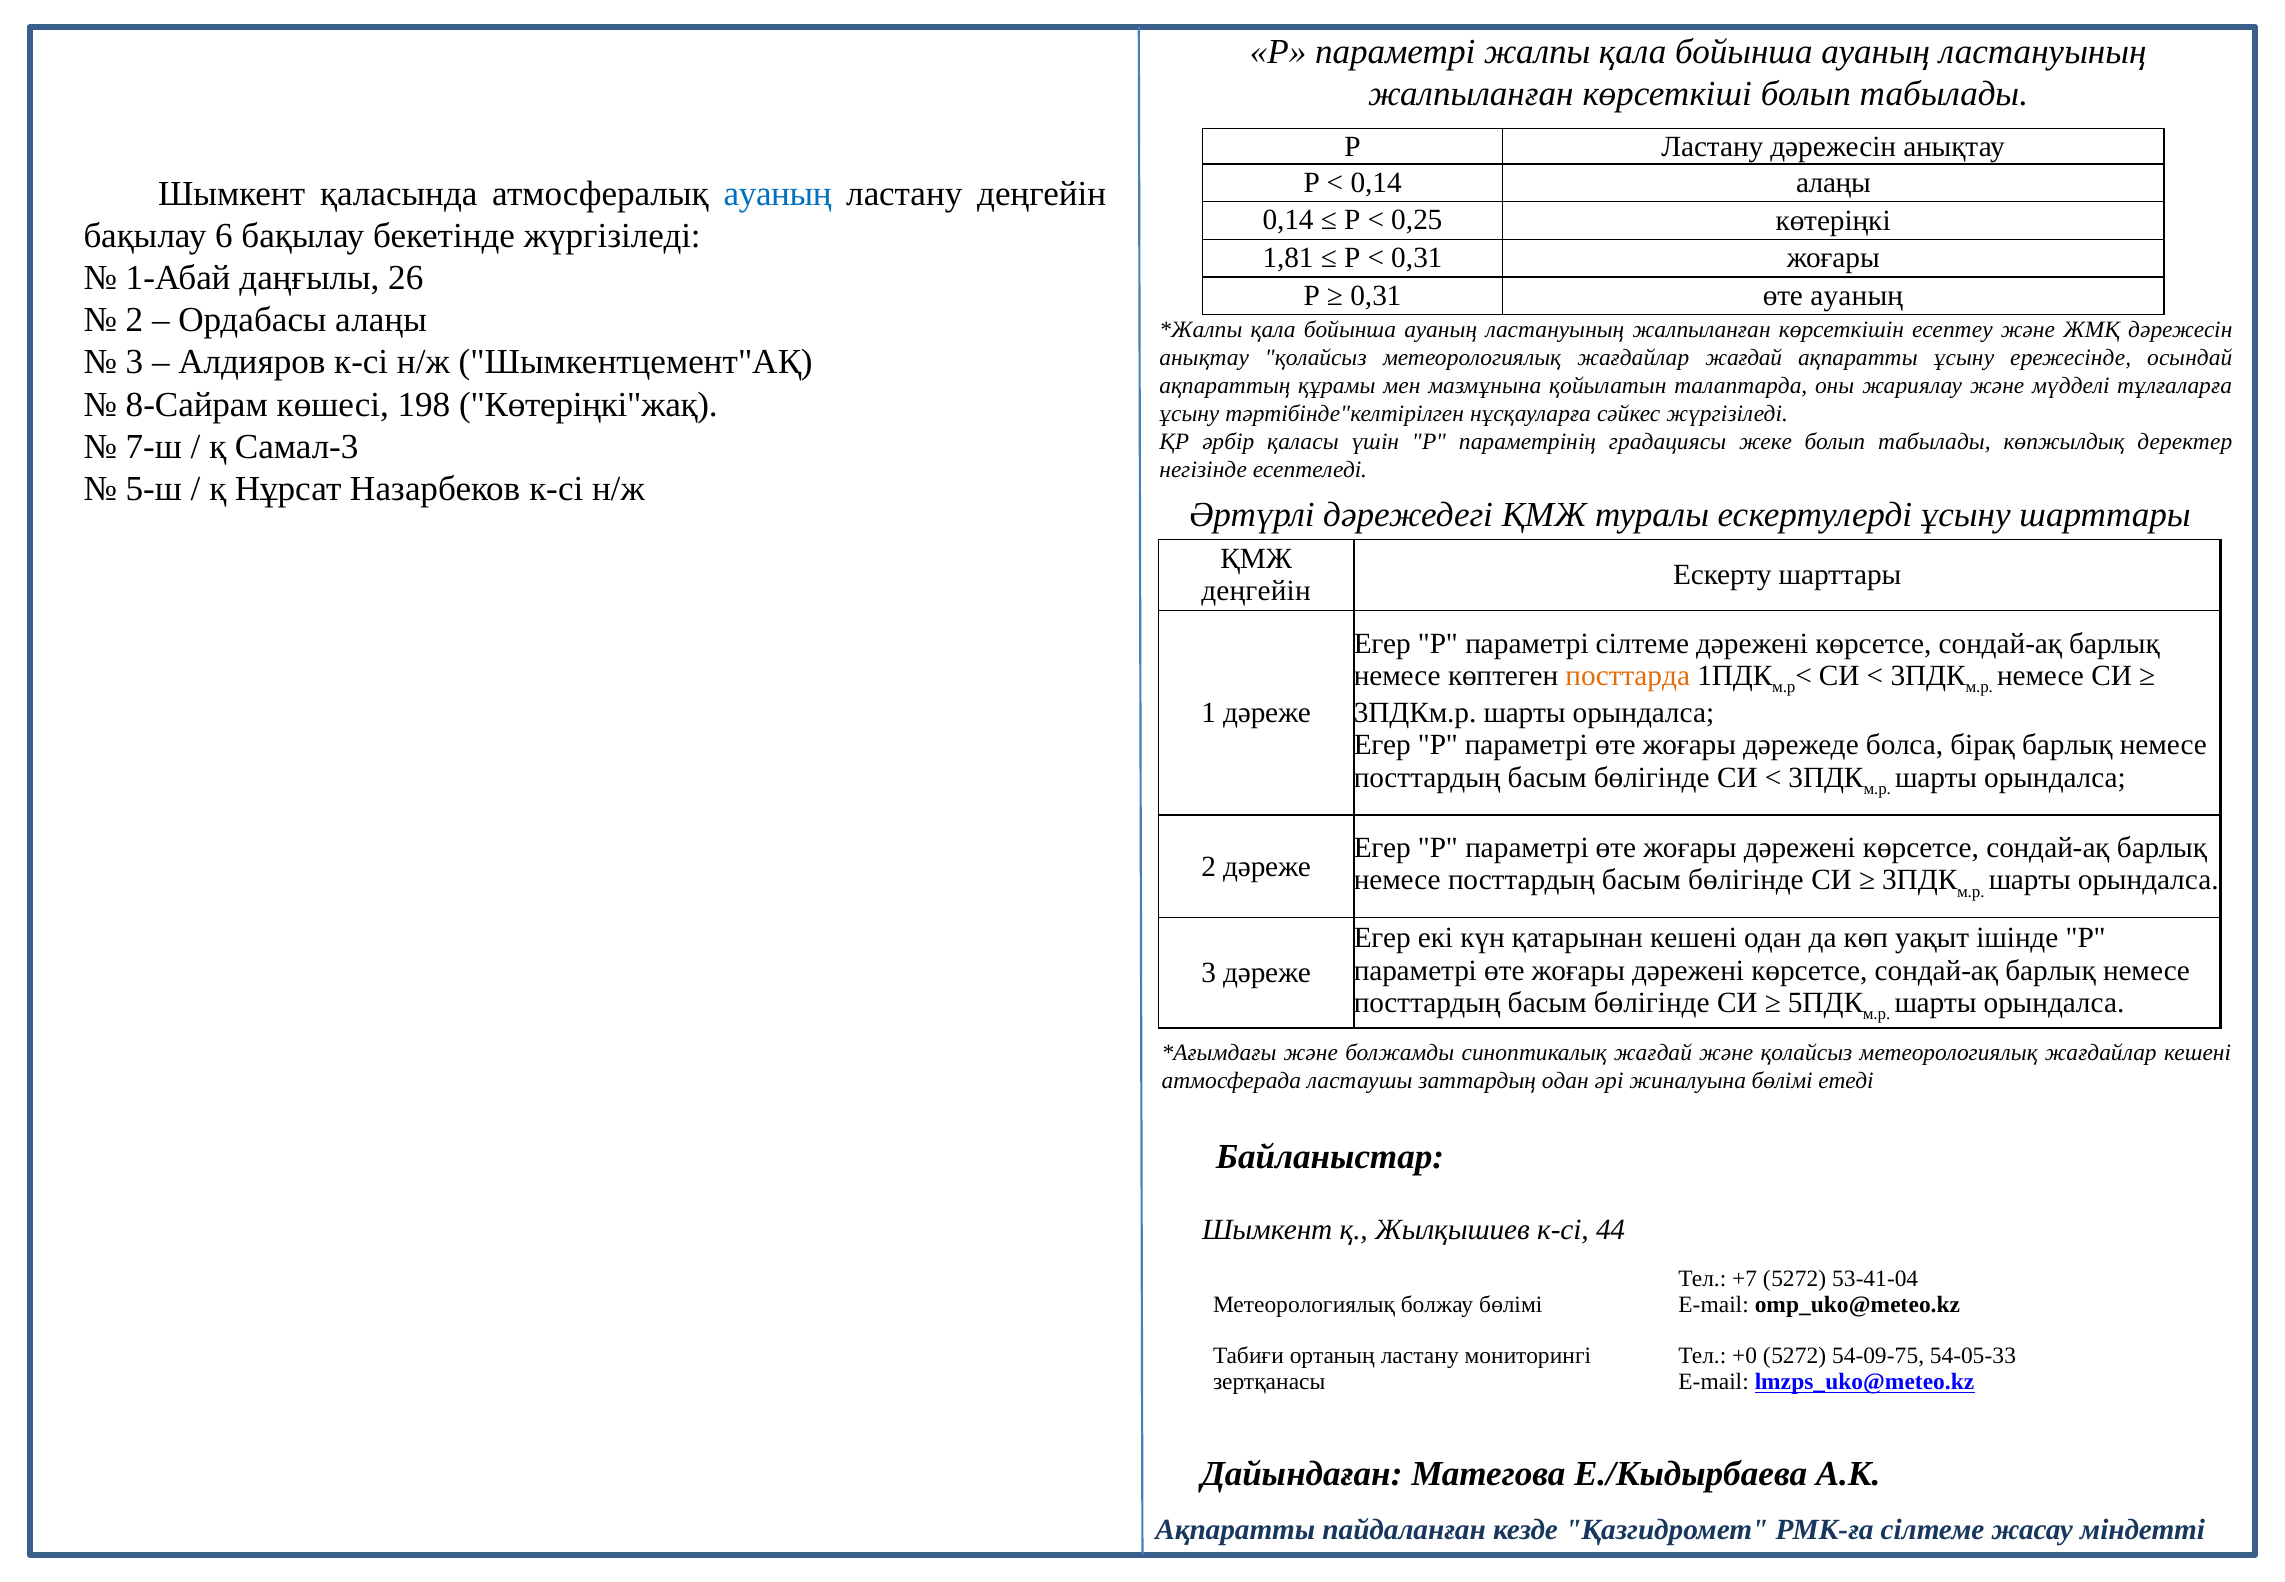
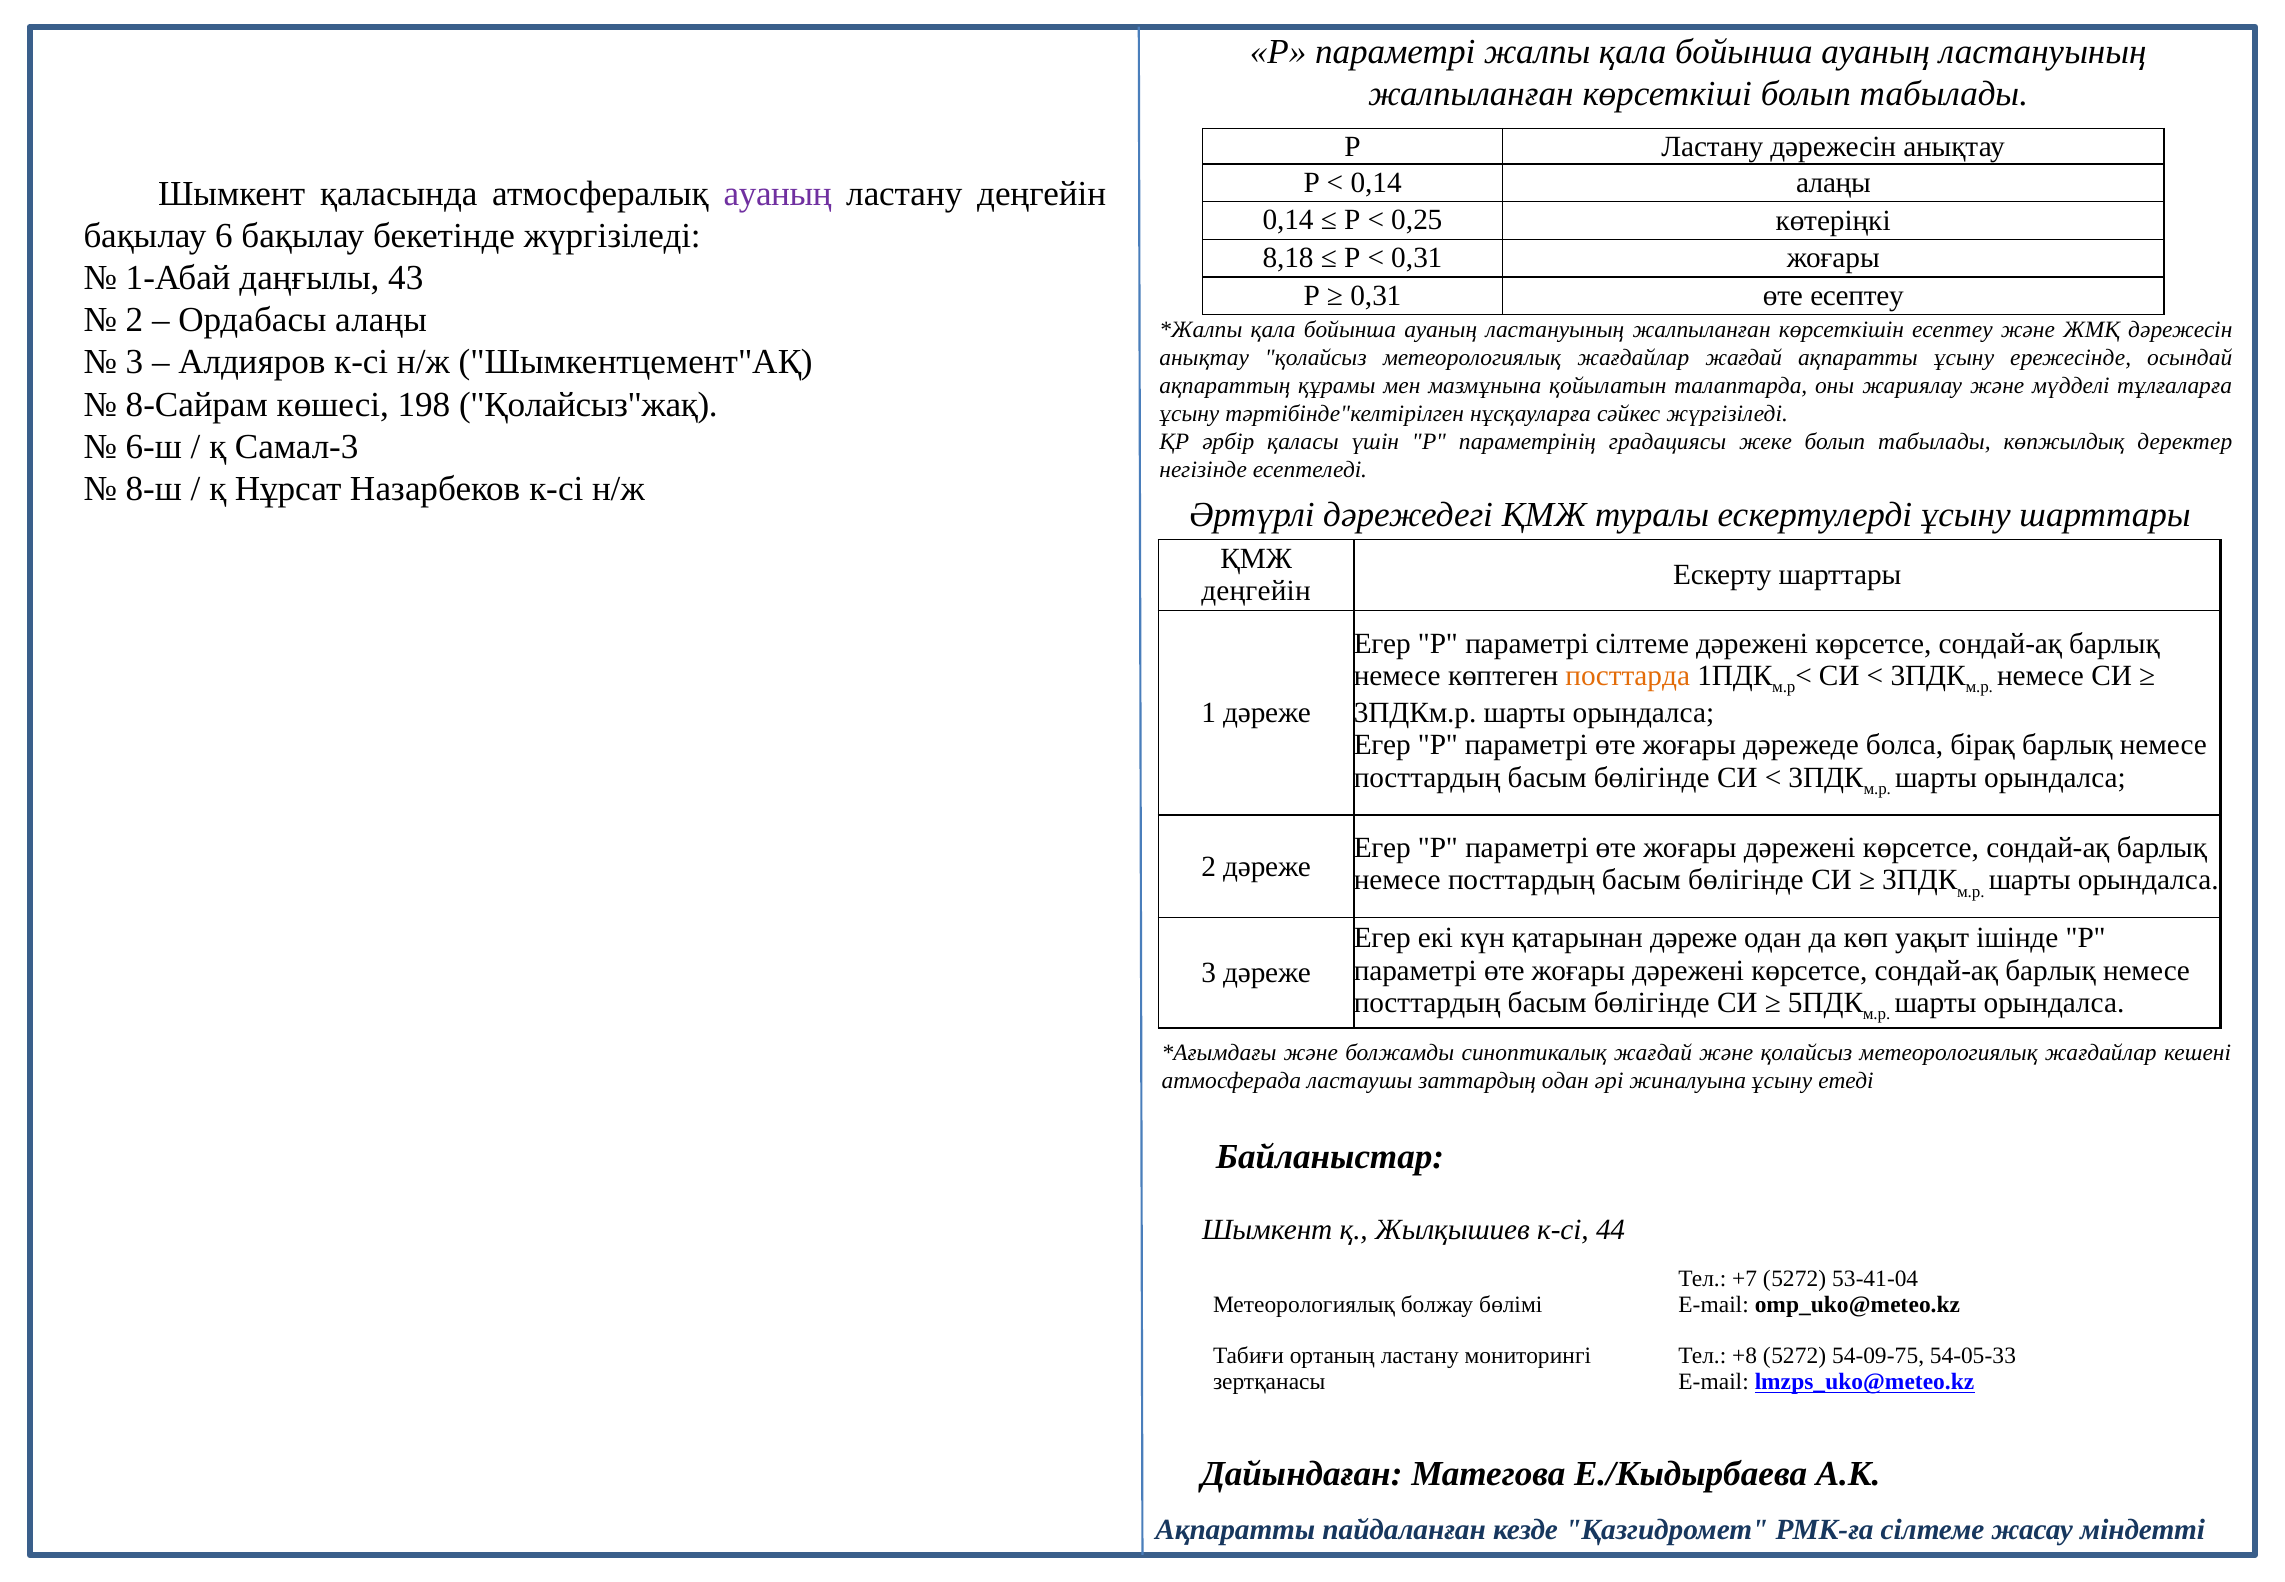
ауаның at (778, 194) colour: blue -> purple
1,81: 1,81 -> 8,18
26: 26 -> 43
өте ауаның: ауаның -> есептеу
Көтеріңкі"жақ: Көтеріңкі"жақ -> Қолайсыз"жақ
7-ш: 7-ш -> 6-ш
5-ш: 5-ш -> 8-ш
қатарынан кешені: кешені -> дәреже
жиналуына бөлімі: бөлімі -> ұсыну
+0: +0 -> +8
